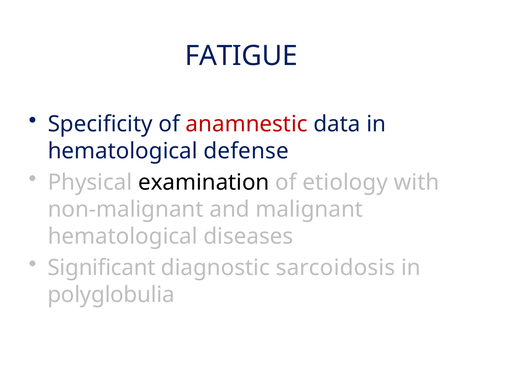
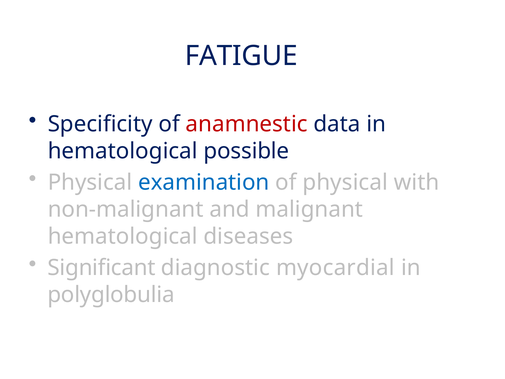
defense: defense -> possible
examination colour: black -> blue
of etiology: etiology -> physical
sarcoidosis: sarcoidosis -> myocardial
